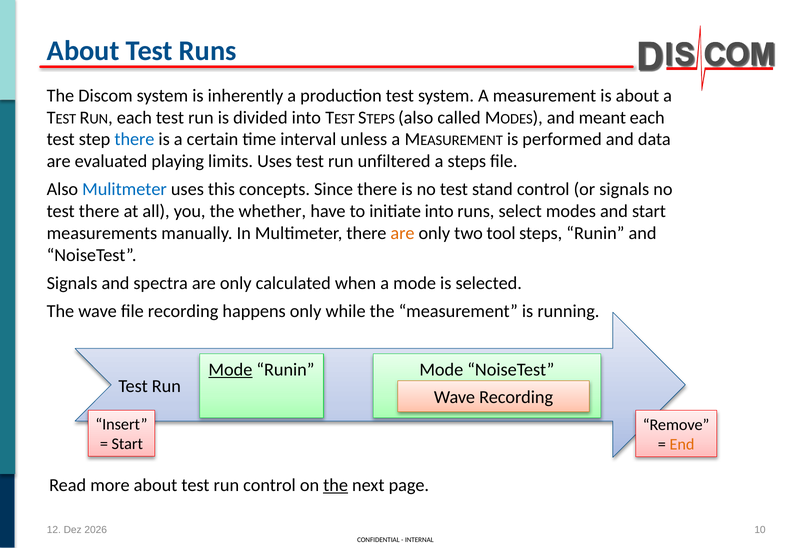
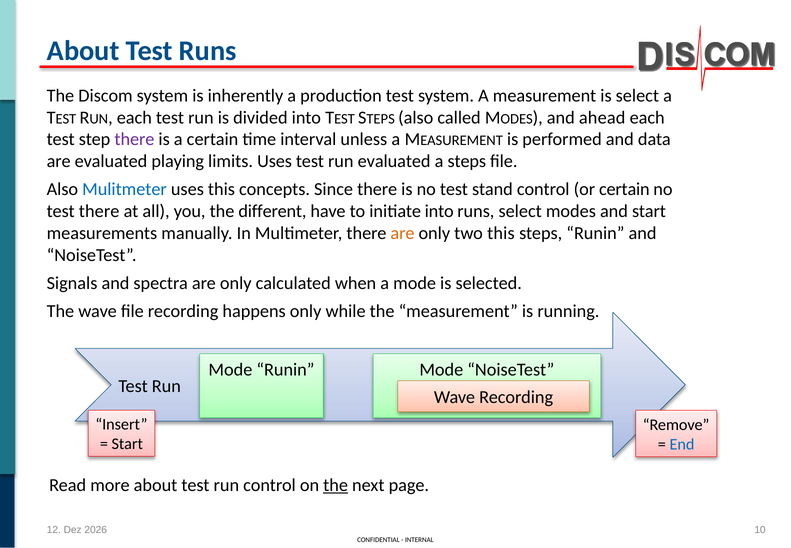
is about: about -> select
meant: meant -> ahead
there at (134, 139) colour: blue -> purple
run unfiltered: unfiltered -> evaluated
or signals: signals -> certain
whether: whether -> different
two tool: tool -> this
Mode at (230, 369) underline: present -> none
End colour: orange -> blue
